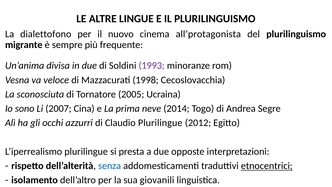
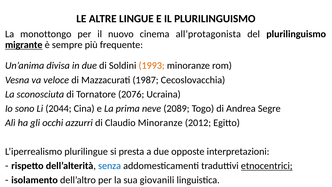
dialettofono: dialettofono -> monottongo
migrante underline: none -> present
1993 colour: purple -> orange
1998: 1998 -> 1987
2005: 2005 -> 2076
2007: 2007 -> 2044
2014: 2014 -> 2089
Claudio Plurilingue: Plurilingue -> Minoranze
